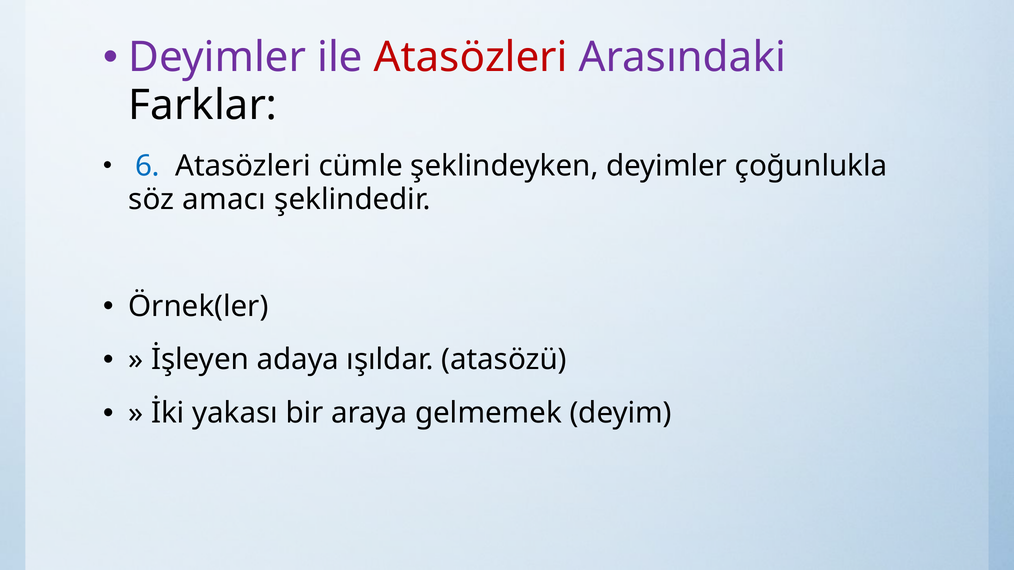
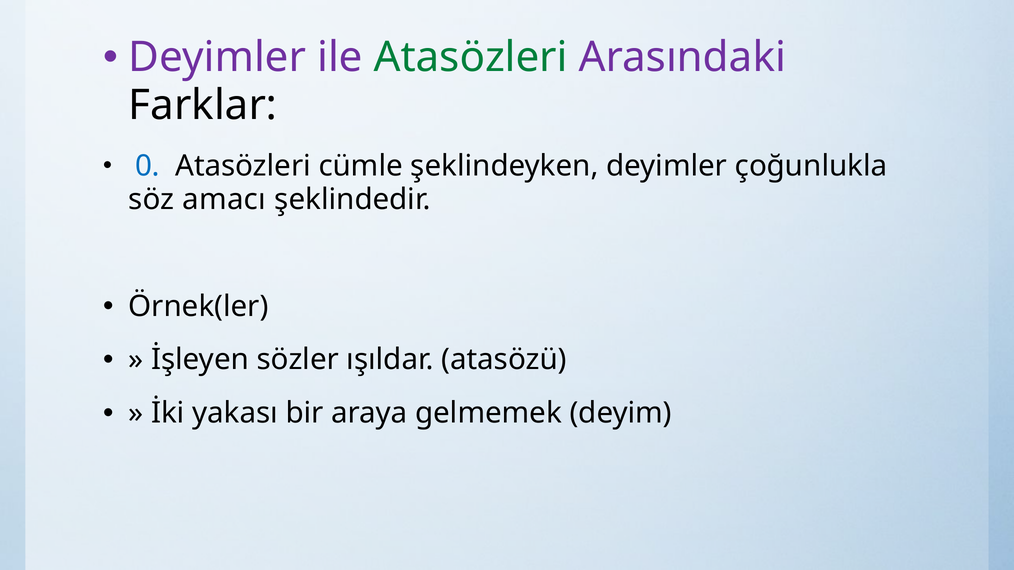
Atasözleri at (471, 57) colour: red -> green
6: 6 -> 0
adaya: adaya -> sözler
